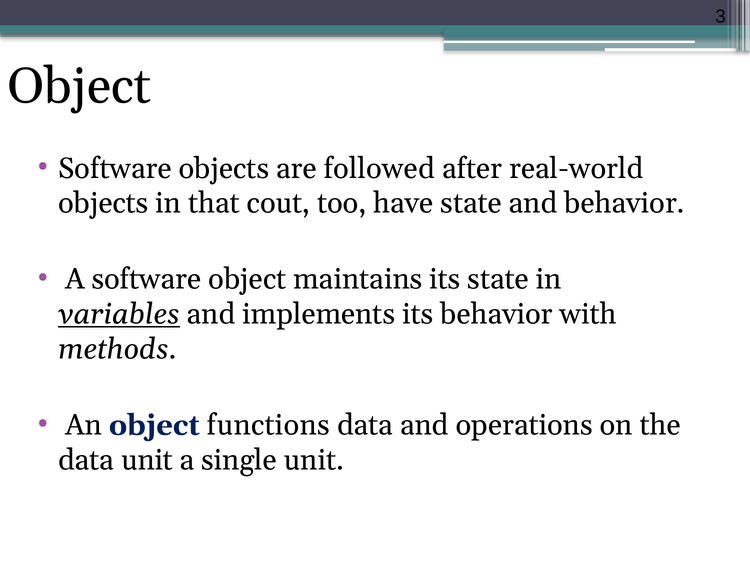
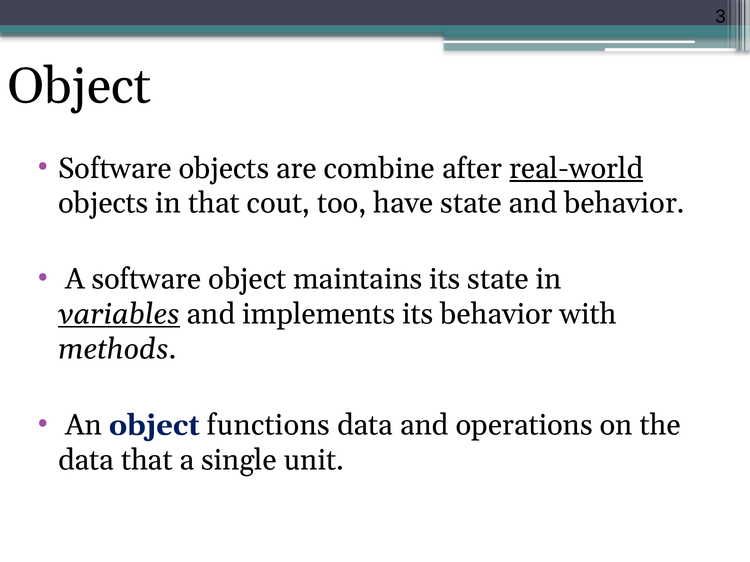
followed: followed -> combine
real-world underline: none -> present
data unit: unit -> that
